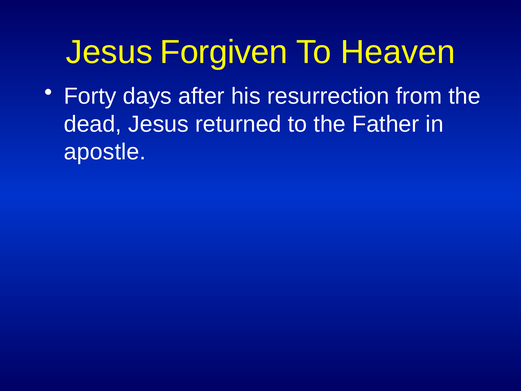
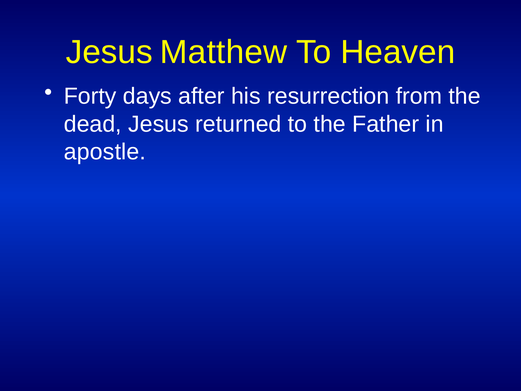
Forgiven: Forgiven -> Matthew
